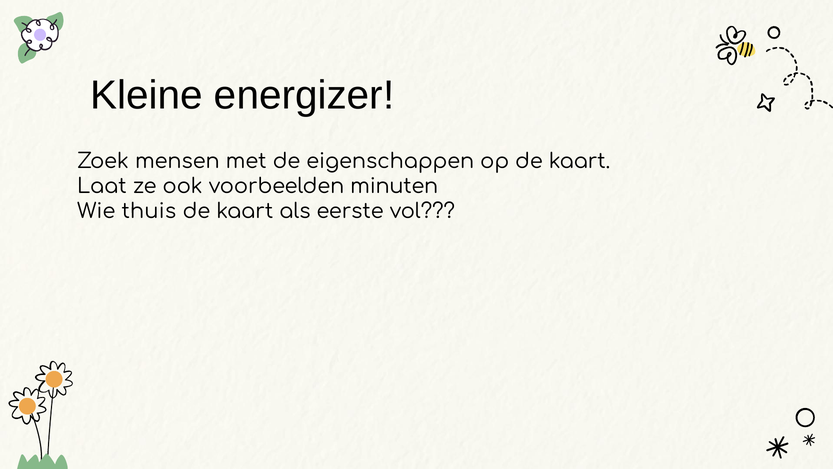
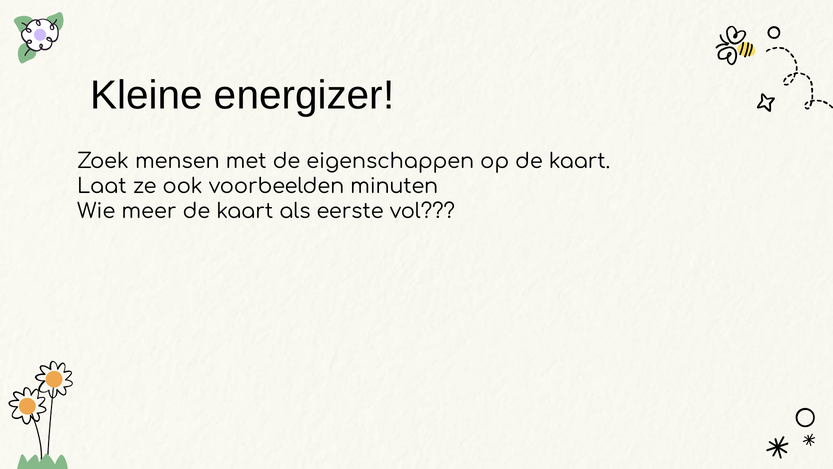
thuis: thuis -> meer
